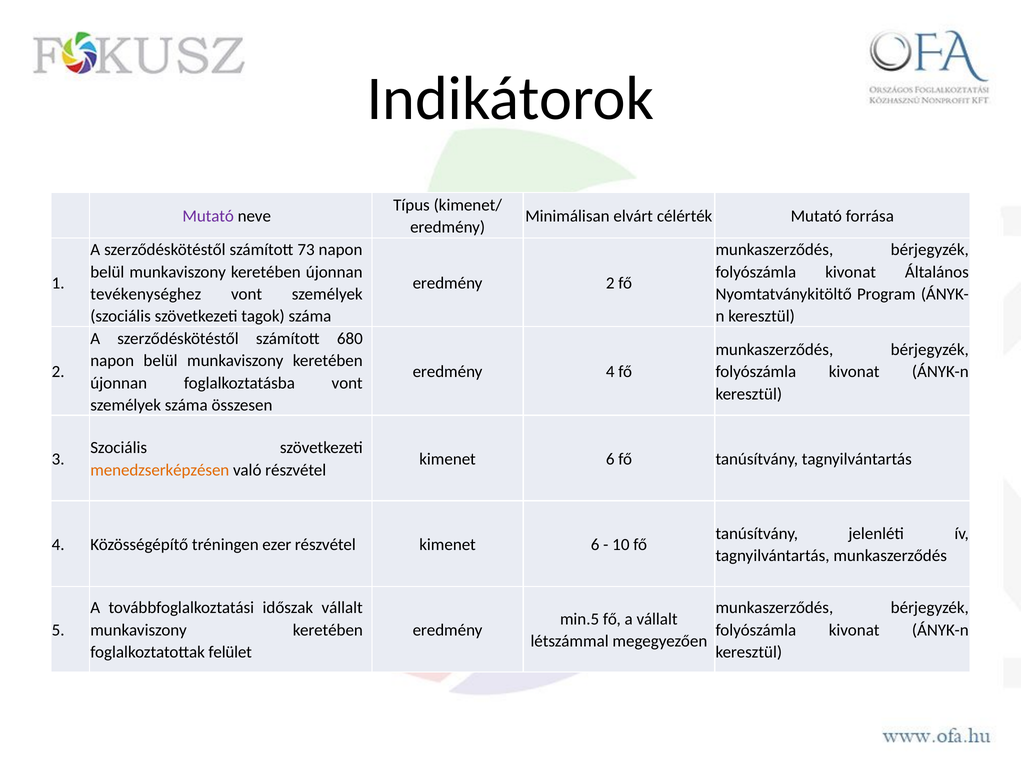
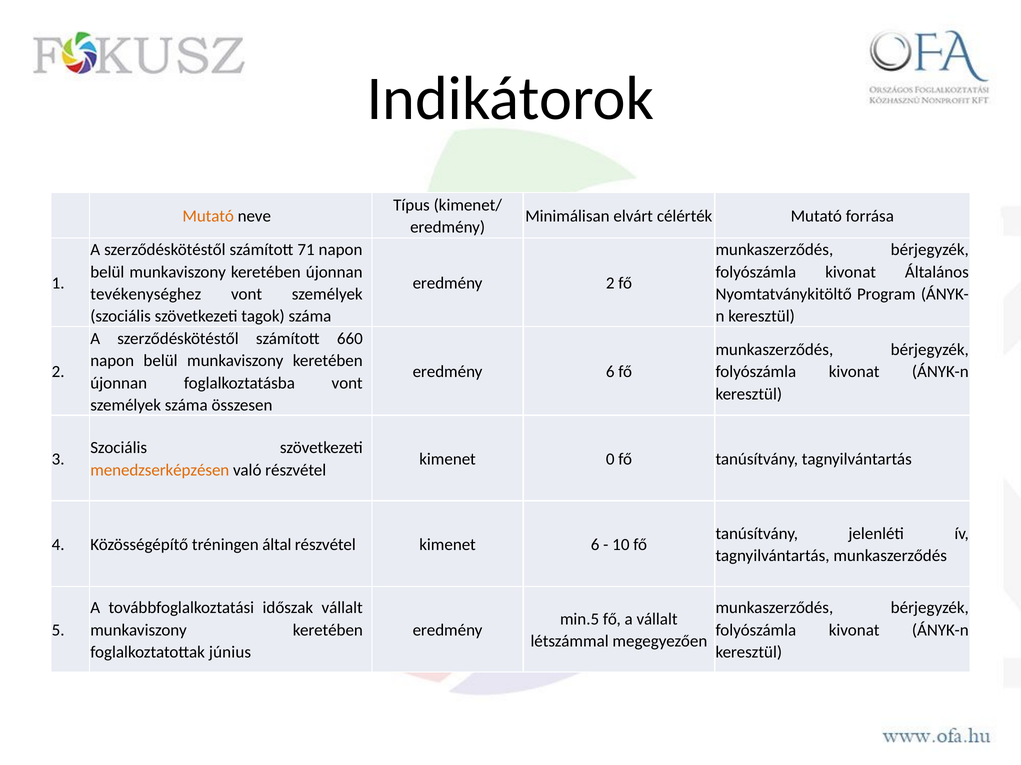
Mutató at (208, 216) colour: purple -> orange
73: 73 -> 71
680: 680 -> 660
eredmény 4: 4 -> 6
6 at (610, 459): 6 -> 0
ezer: ezer -> által
felület: felület -> június
